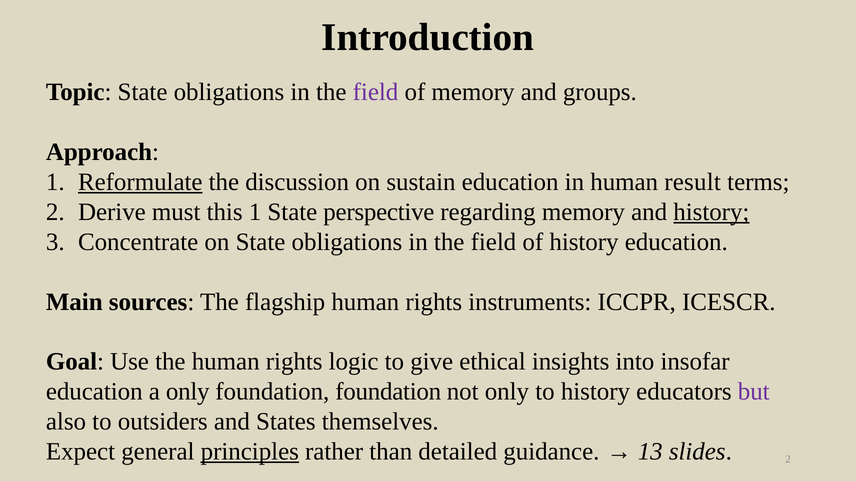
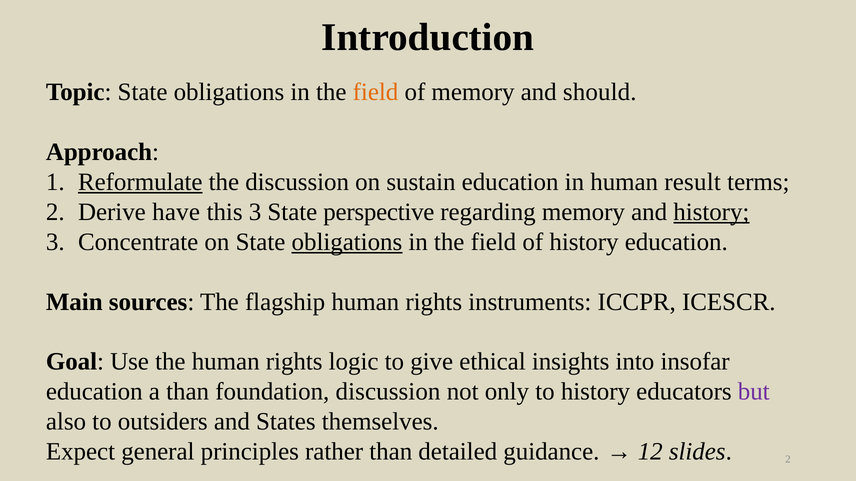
field at (376, 92) colour: purple -> orange
groups: groups -> should
must: must -> have
this 1: 1 -> 3
obligations at (347, 242) underline: none -> present
a only: only -> than
foundation foundation: foundation -> discussion
principles underline: present -> none
13: 13 -> 12
